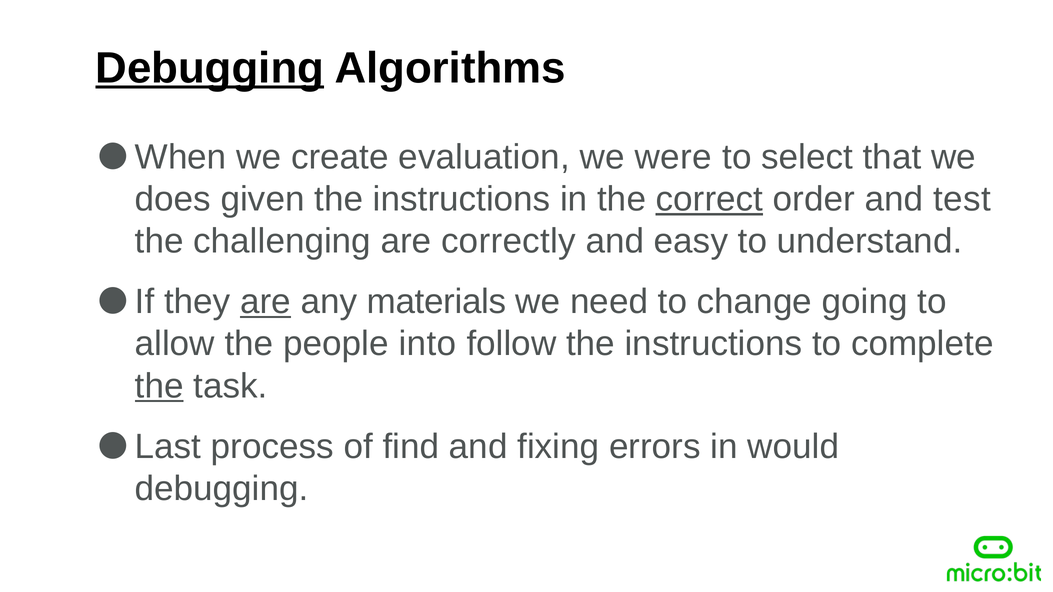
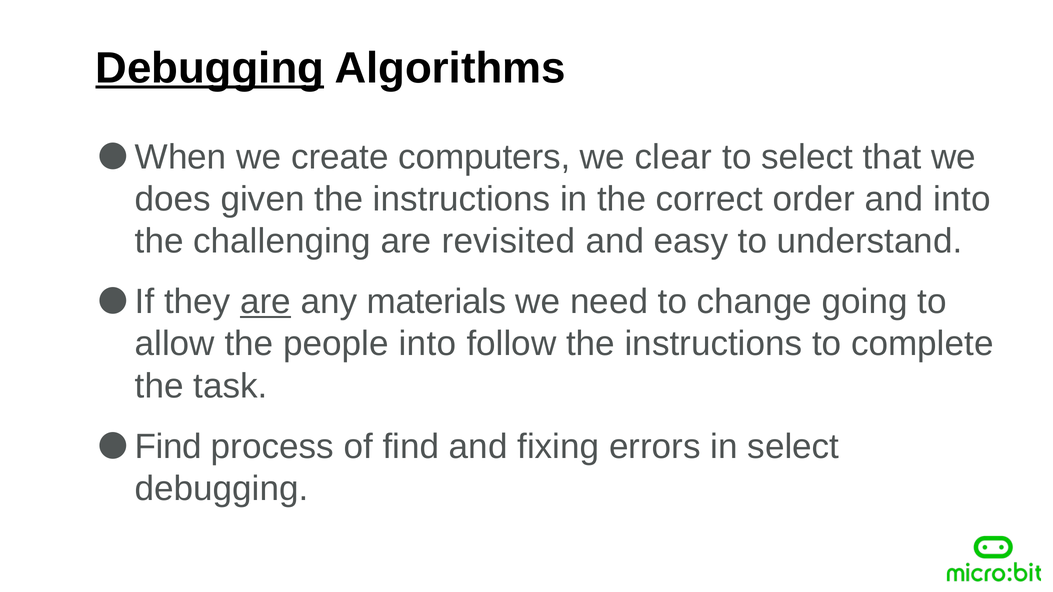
evaluation: evaluation -> computers
were: were -> clear
correct underline: present -> none
and test: test -> into
correctly: correctly -> revisited
the at (159, 386) underline: present -> none
Last at (168, 447): Last -> Find
in would: would -> select
